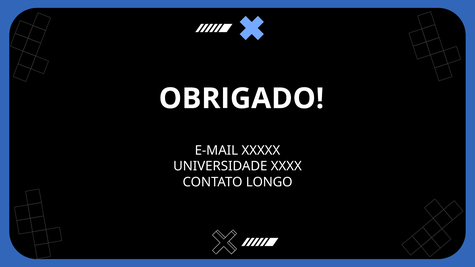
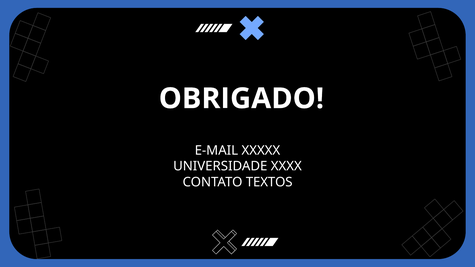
LONGO: LONGO -> TEXTOS
